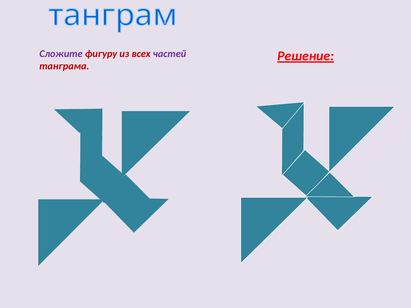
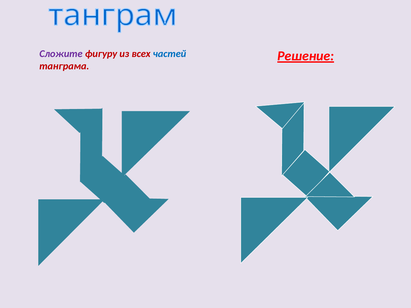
частей colour: purple -> blue
